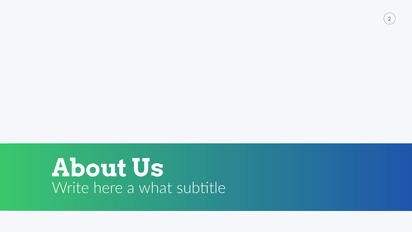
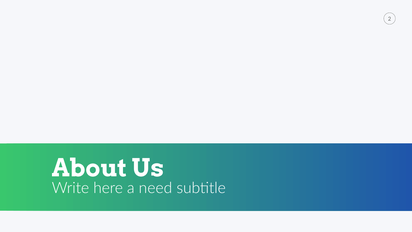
what: what -> need
